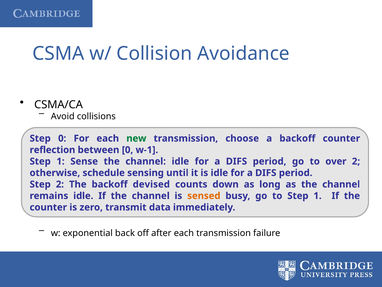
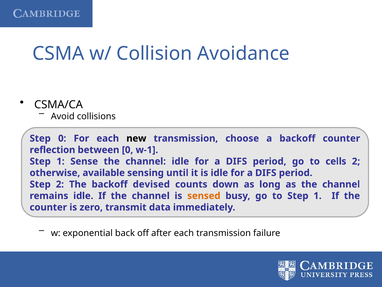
new colour: green -> black
over: over -> cells
schedule: schedule -> available
